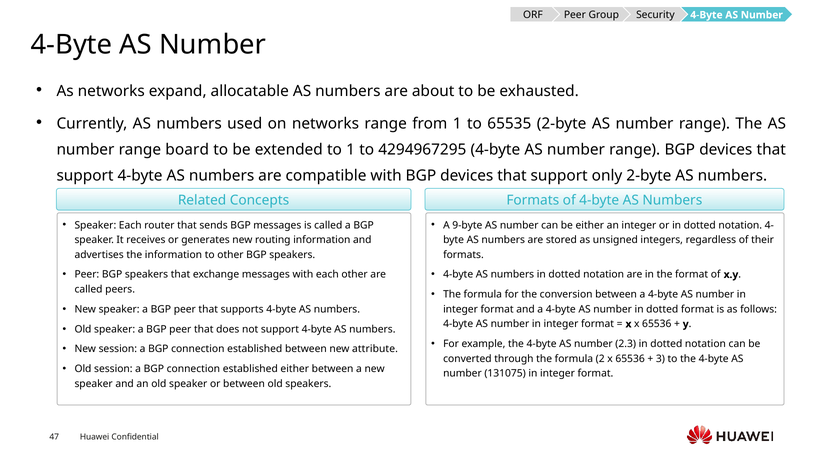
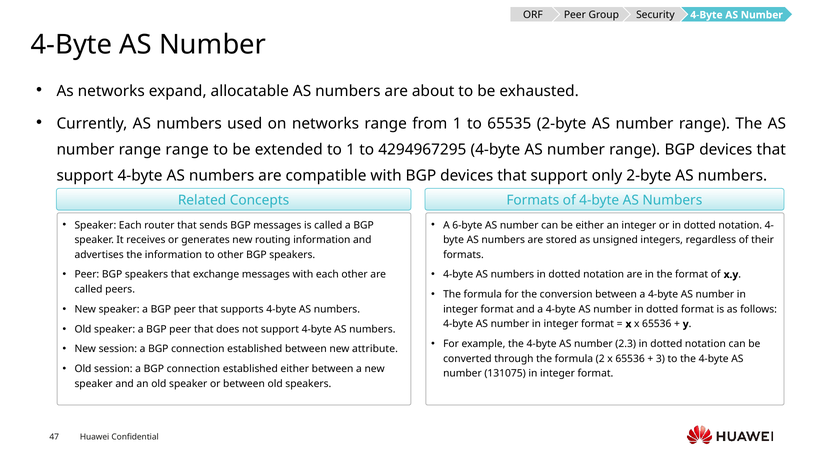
range board: board -> range
9-byte: 9-byte -> 6-byte
